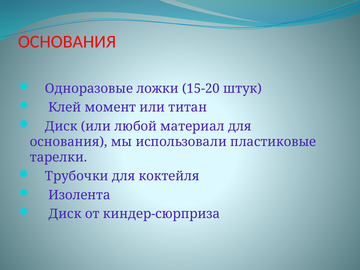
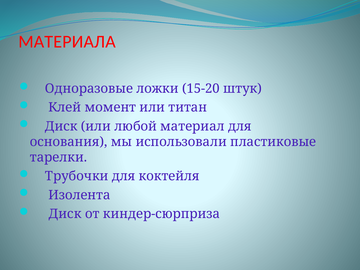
ОСНОВАНИЯ at (67, 42): ОСНОВАНИЯ -> МАТЕРИАЛА
